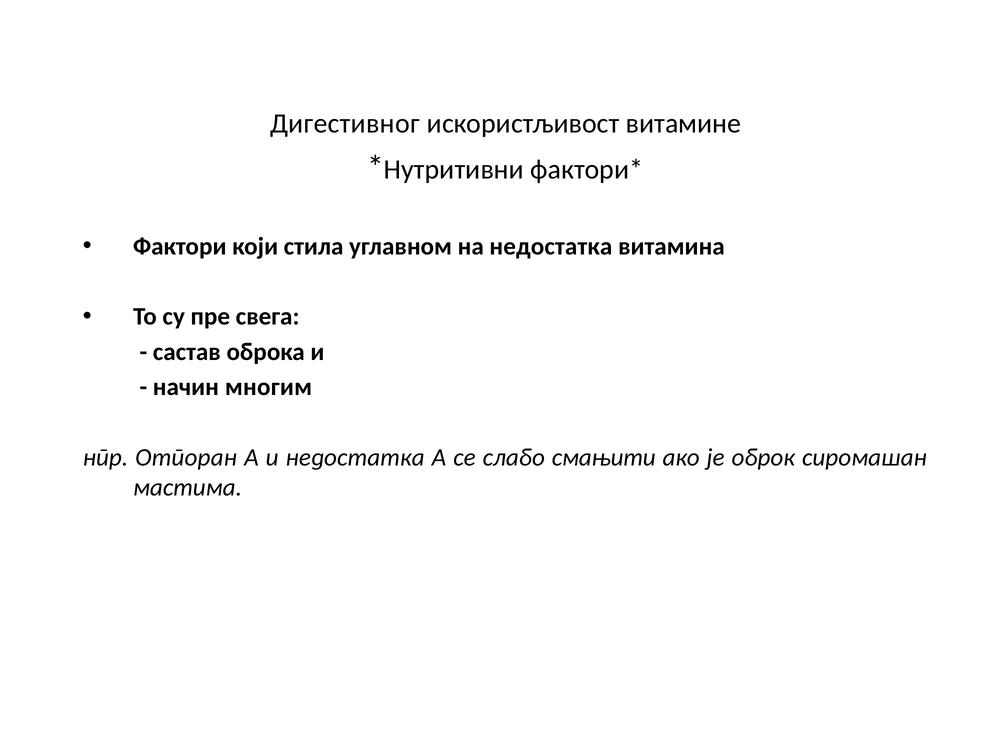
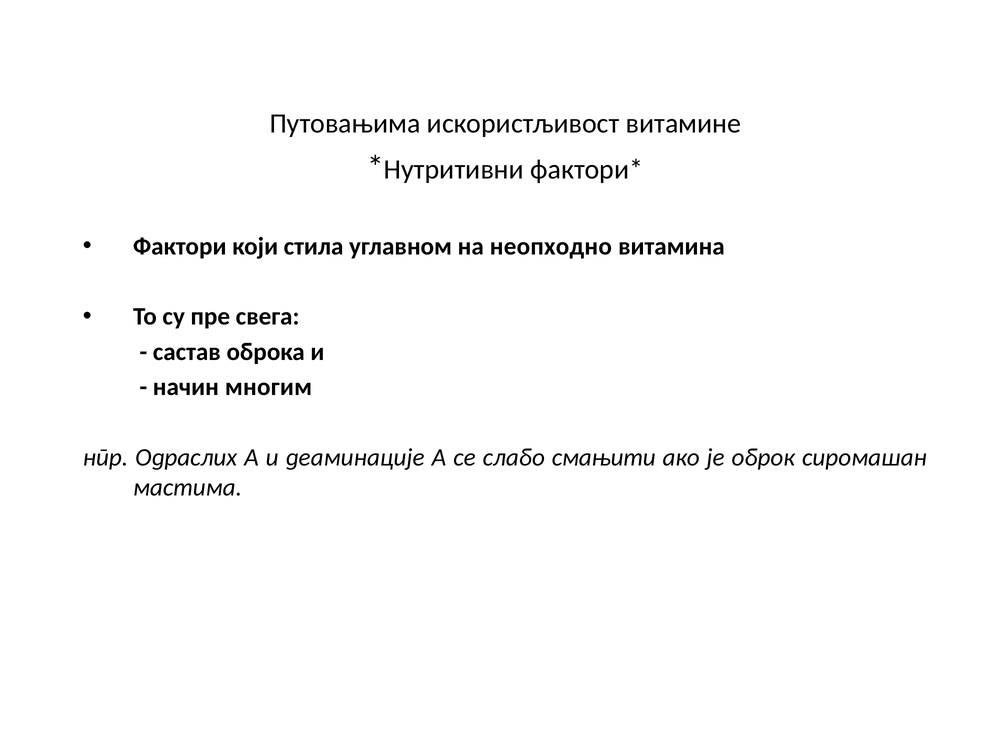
Дигестивног: Дигестивног -> Путoвaњима
недостатка: недостатка -> неопходно
Отпоран: Отпоран -> Одраслих
нeдoстатка: нeдoстатка -> деаминације
